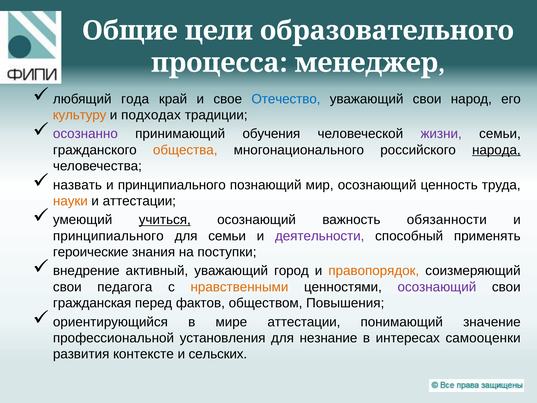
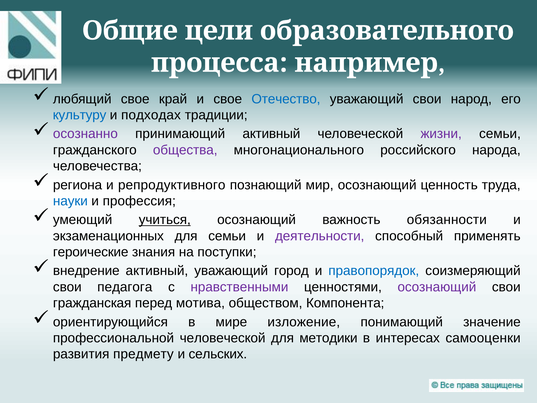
менеджер: менеджер -> например
любящий года: года -> свое
культуру colour: orange -> blue
принимающий обучения: обучения -> активный
общества colour: orange -> purple
народа underline: present -> none
назвать: назвать -> региона
принципиального at (172, 185): принципиального -> репродуктивного
науки colour: orange -> blue
и аттестации: аттестации -> профессия
принципиального at (108, 236): принципиального -> экзаменационных
правопорядок colour: orange -> blue
нравственными colour: orange -> purple
фактов: фактов -> мотива
Повышения: Повышения -> Компонента
мире аттестации: аттестации -> изложение
профессиональной установления: установления -> человеческой
незнание: незнание -> методики
контексте: контексте -> предмету
